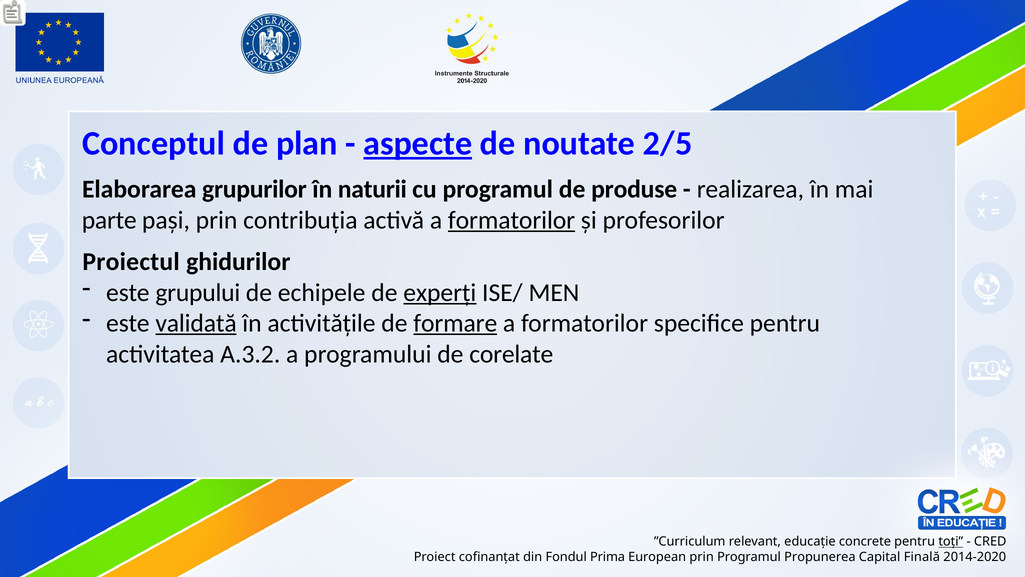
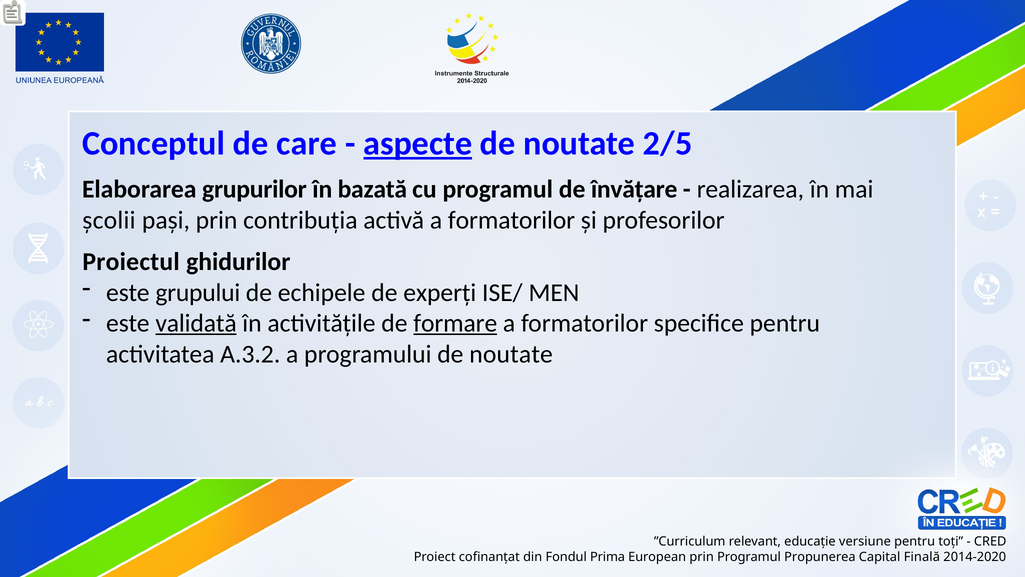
plan: plan -> care
naturii: naturii -> bazată
produse: produse -> învățare
parte: parte -> școlii
formatorilor at (512, 220) underline: present -> none
experți underline: present -> none
programului de corelate: corelate -> noutate
concrete: concrete -> versiune
toți underline: present -> none
